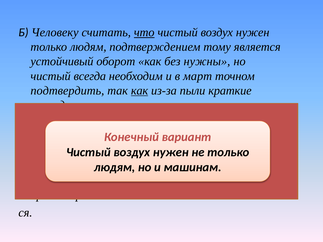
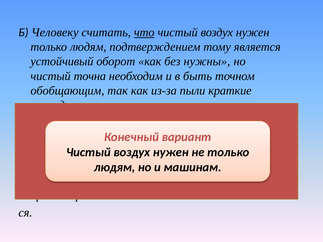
всегда: всегда -> точна
март: март -> быть
подтвердить: подтвердить -> обобщающим
как at (140, 91) underline: present -> none
